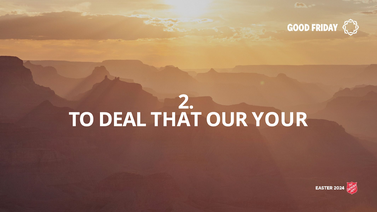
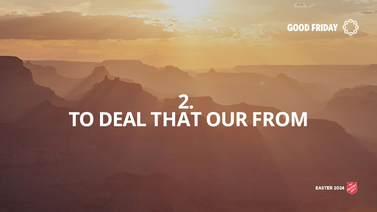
YOUR: YOUR -> FROM
